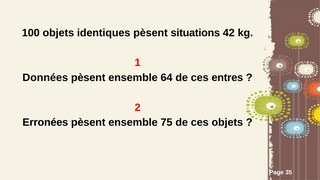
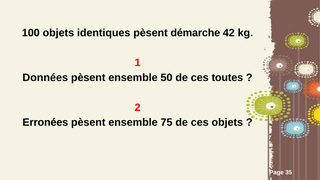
situations: situations -> démarche
64: 64 -> 50
entres: entres -> toutes
